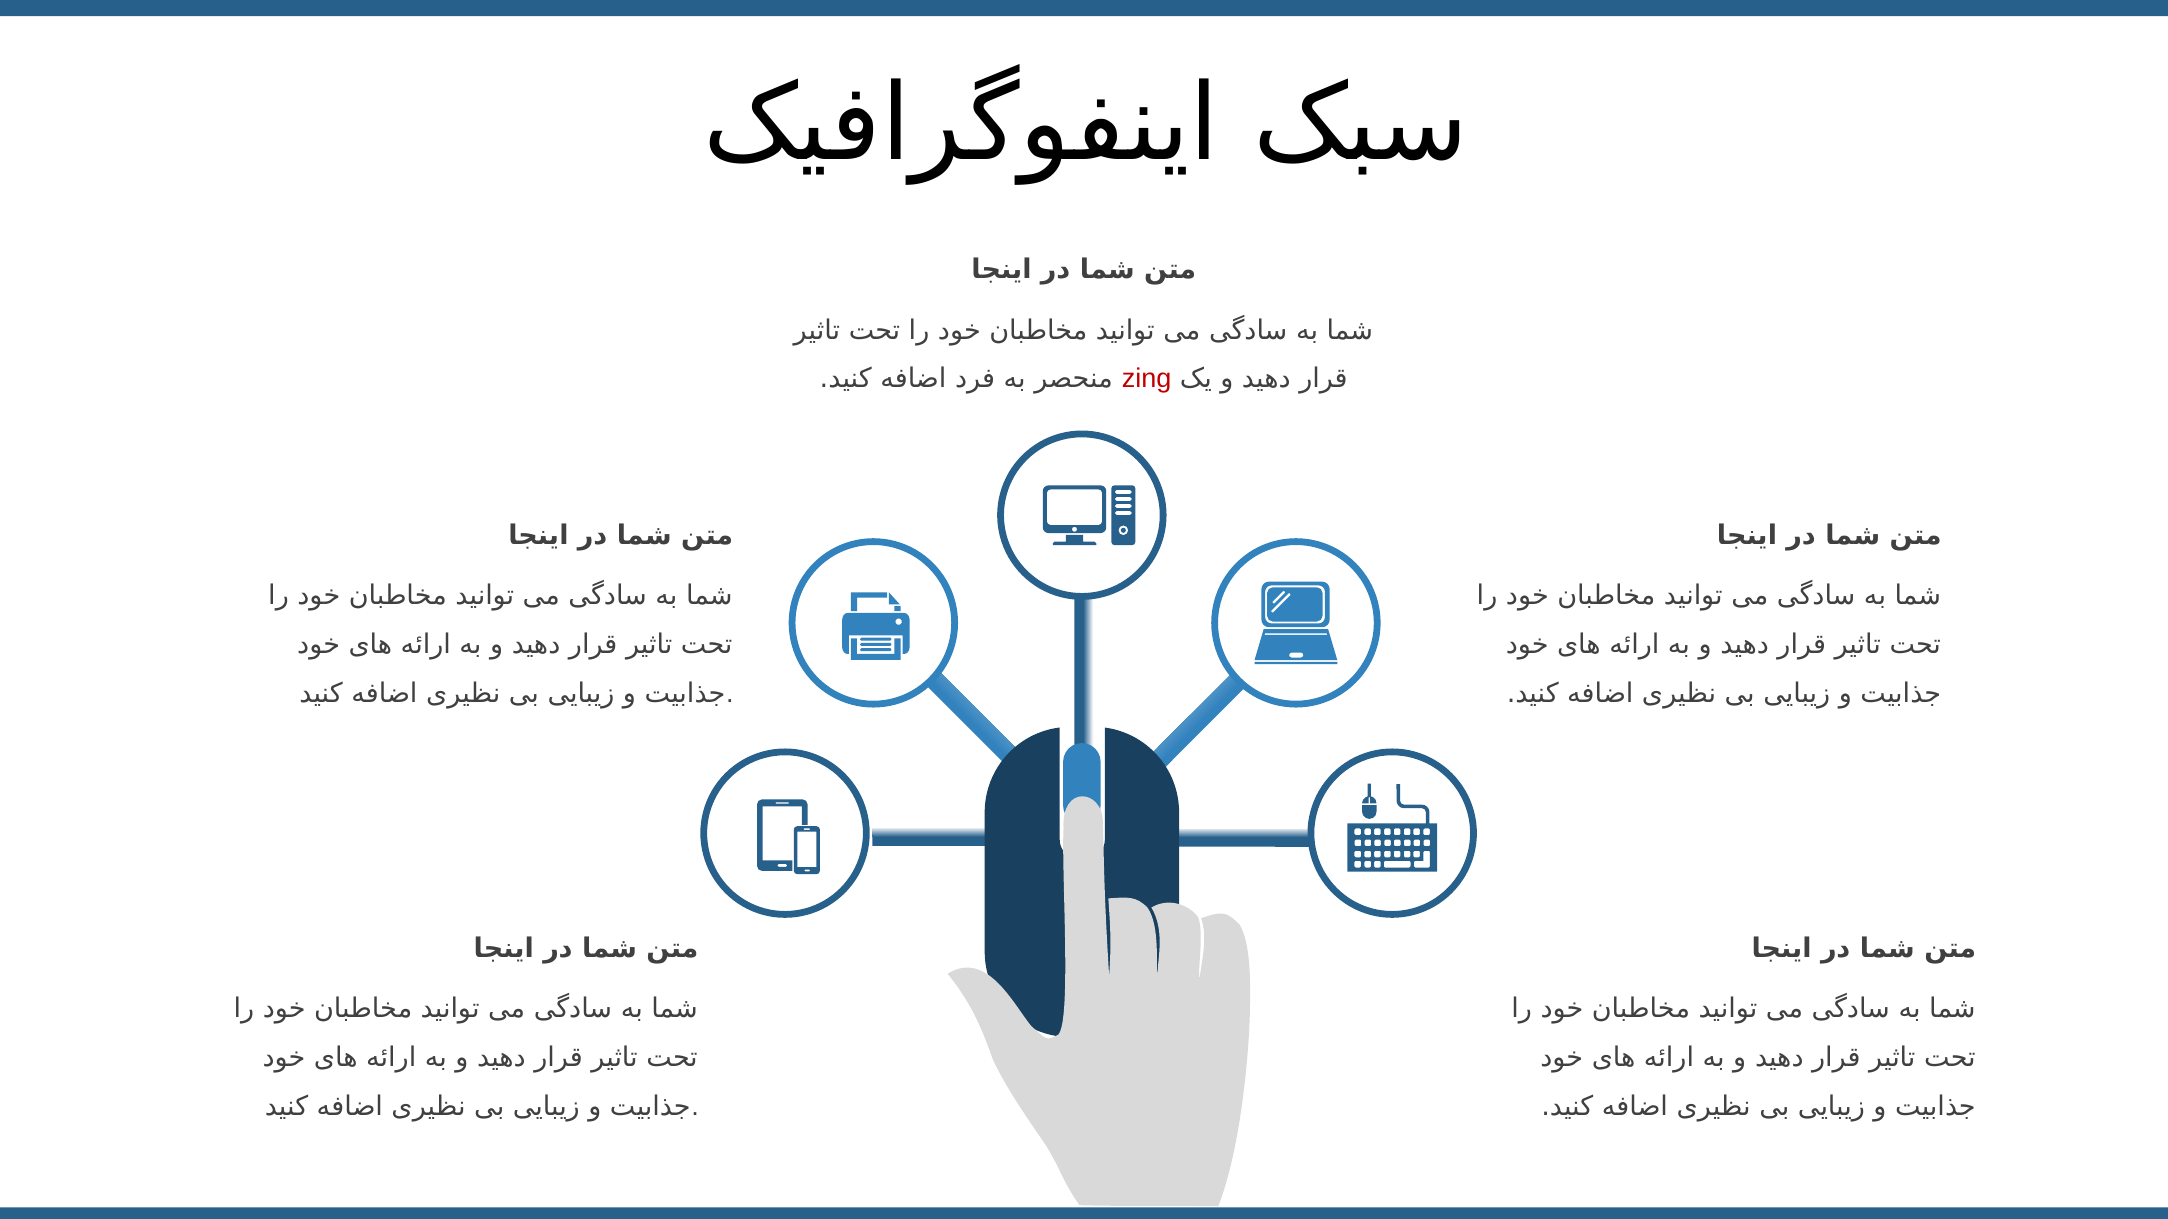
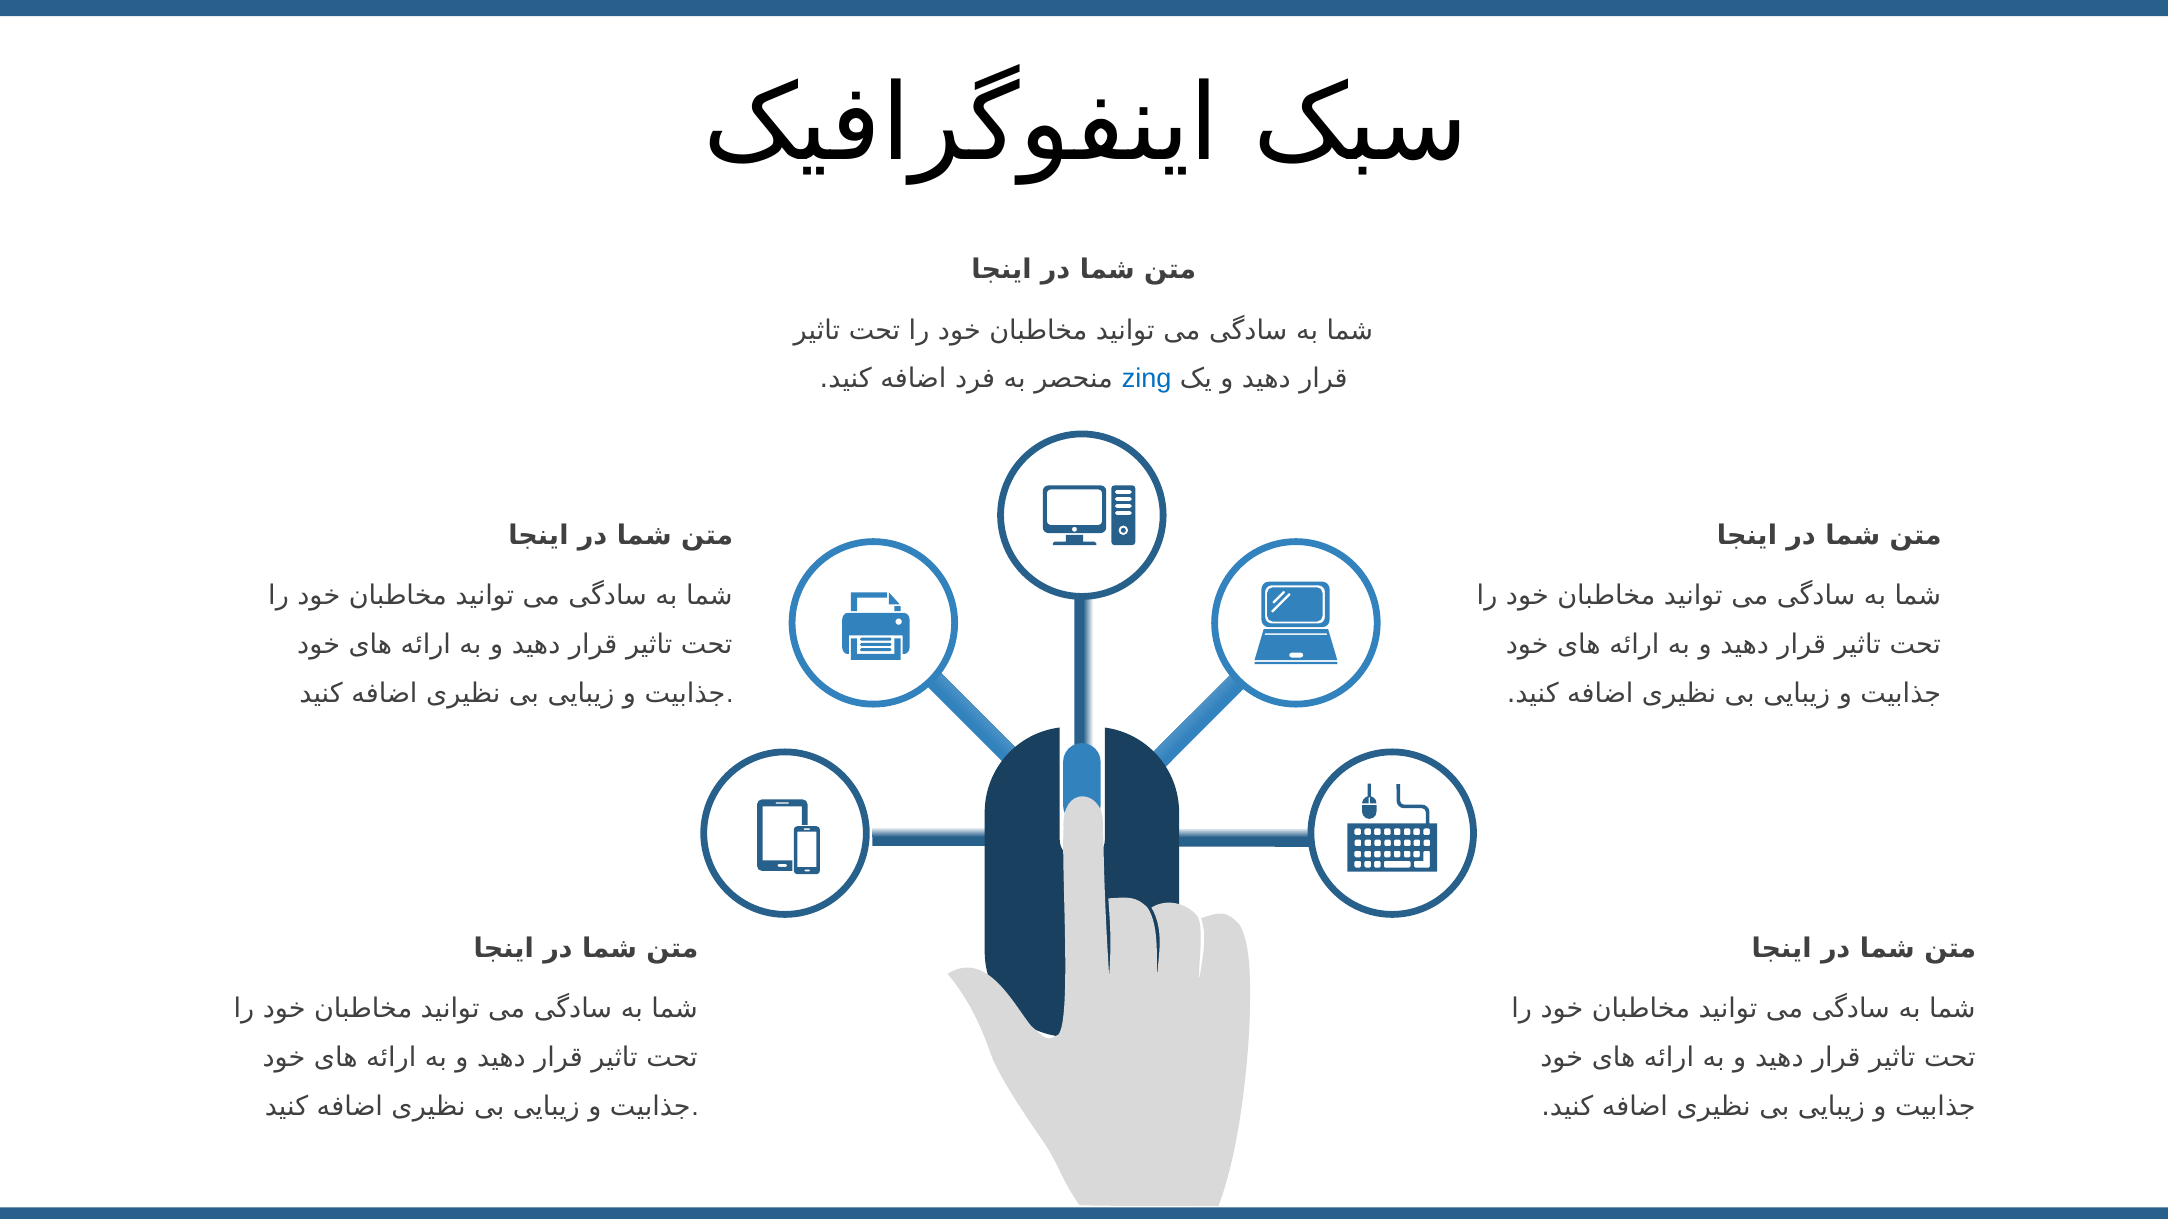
zing colour: red -> blue
